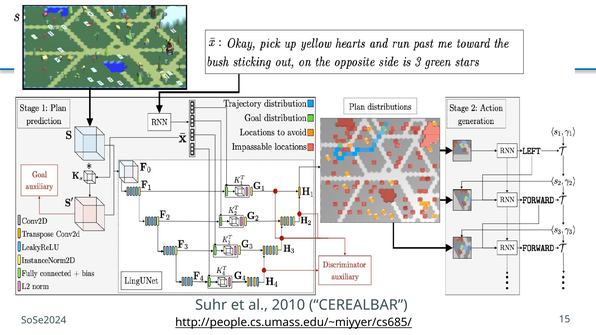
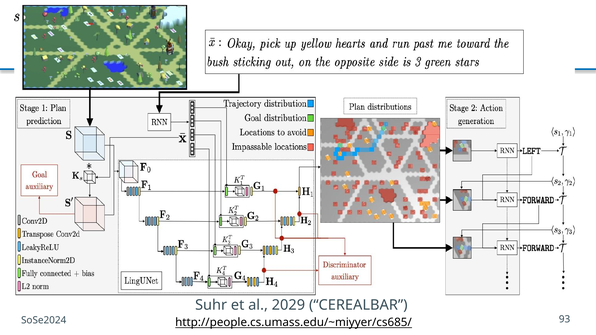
2010: 2010 -> 2029
15: 15 -> 93
